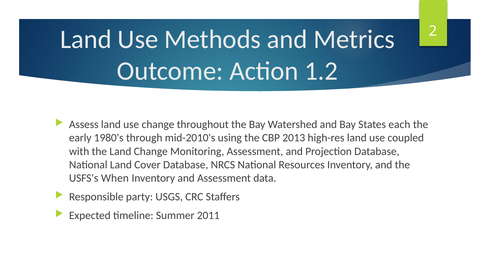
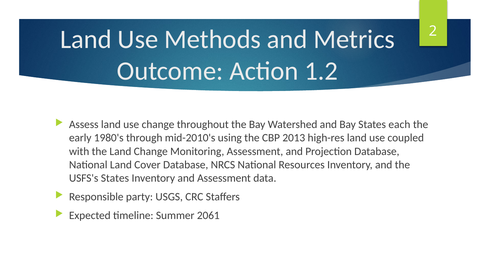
USFS's When: When -> States
2011: 2011 -> 2061
